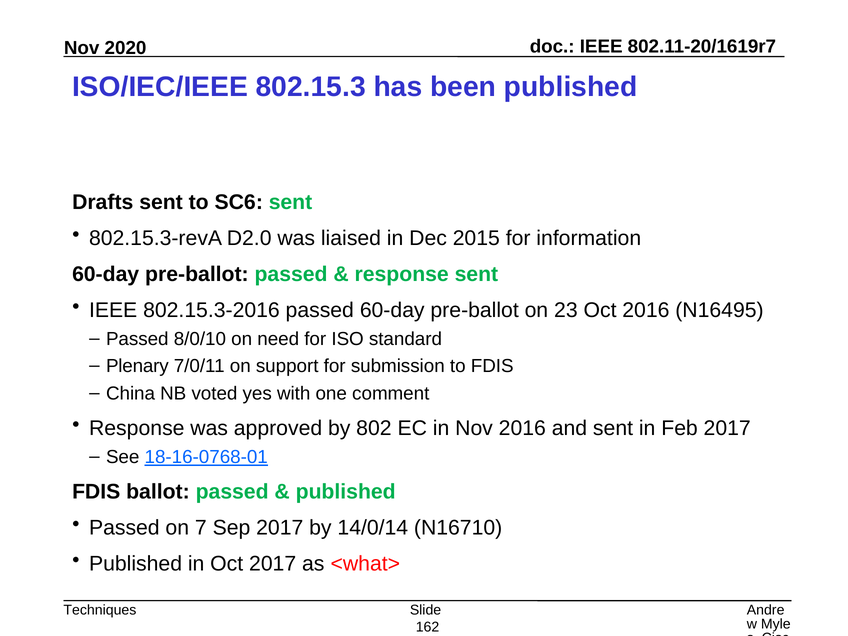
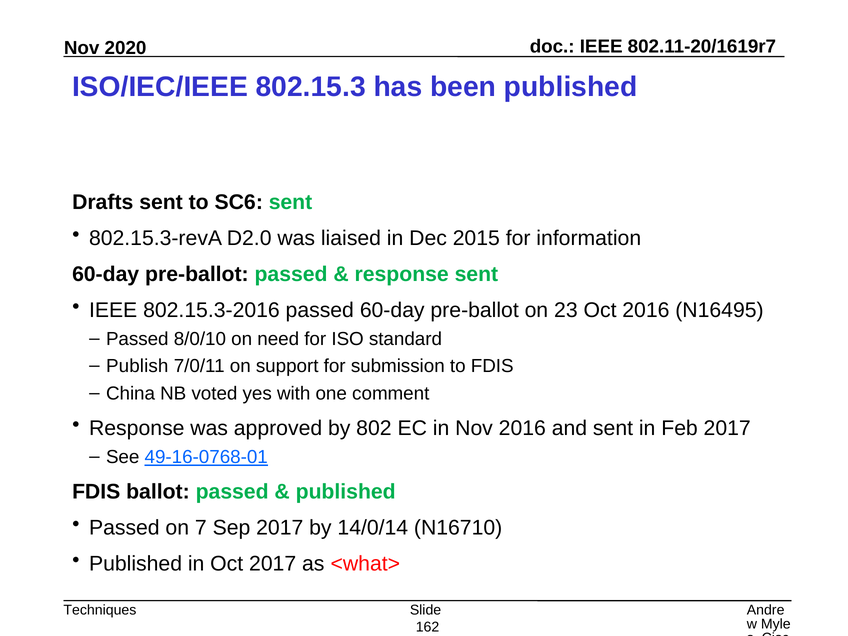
Plenary: Plenary -> Publish
18-16-0768-01: 18-16-0768-01 -> 49-16-0768-01
